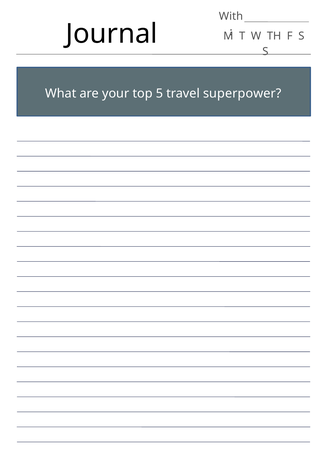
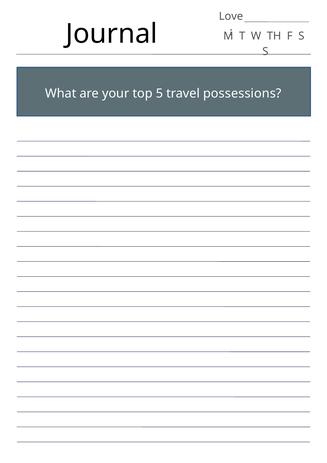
With: With -> Love
superpower: superpower -> possessions
